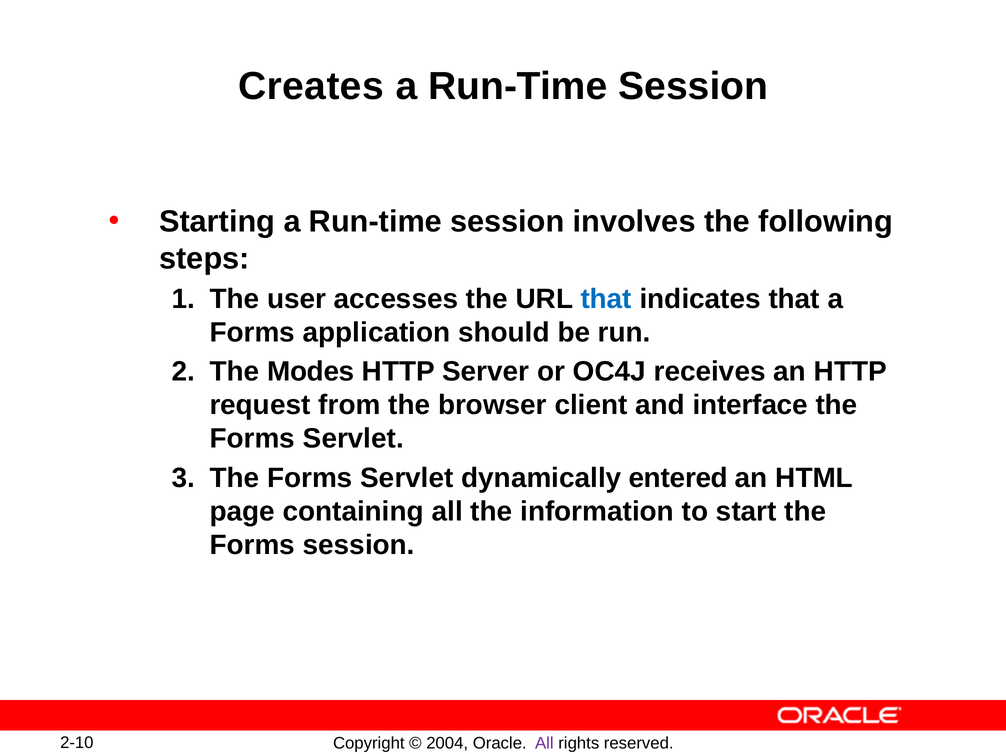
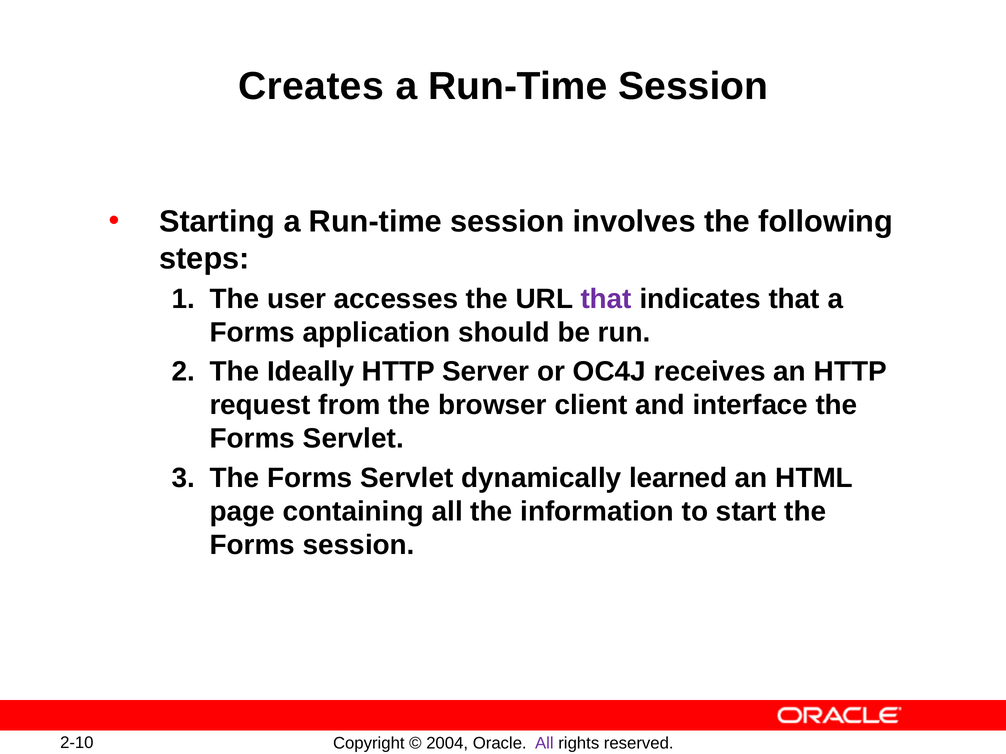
that at (606, 299) colour: blue -> purple
Modes: Modes -> Ideally
entered: entered -> learned
